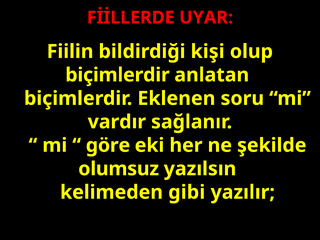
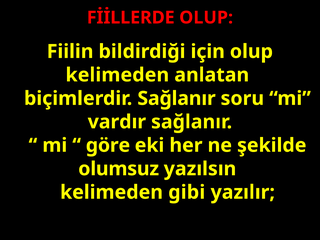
FİİLLERDE UYAR: UYAR -> OLUP
kişi: kişi -> için
biçimlerdir at (117, 75): biçimlerdir -> kelimeden
biçimlerdir Eklenen: Eklenen -> Sağlanır
